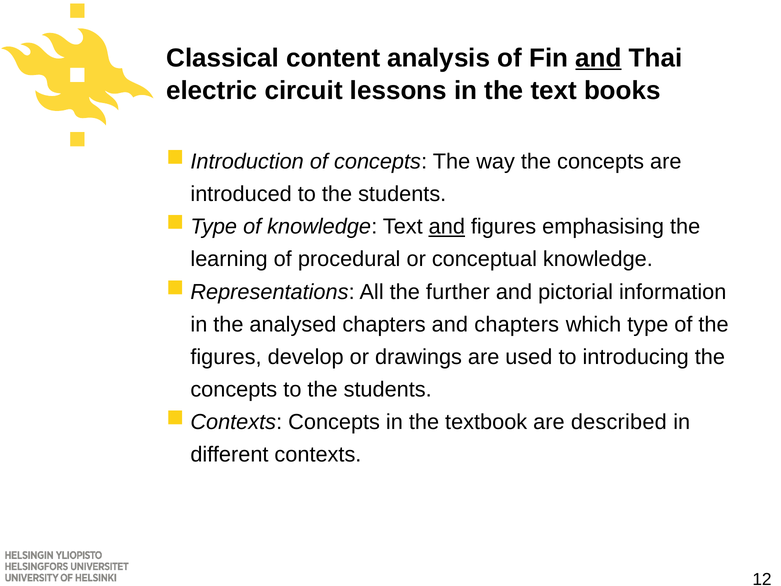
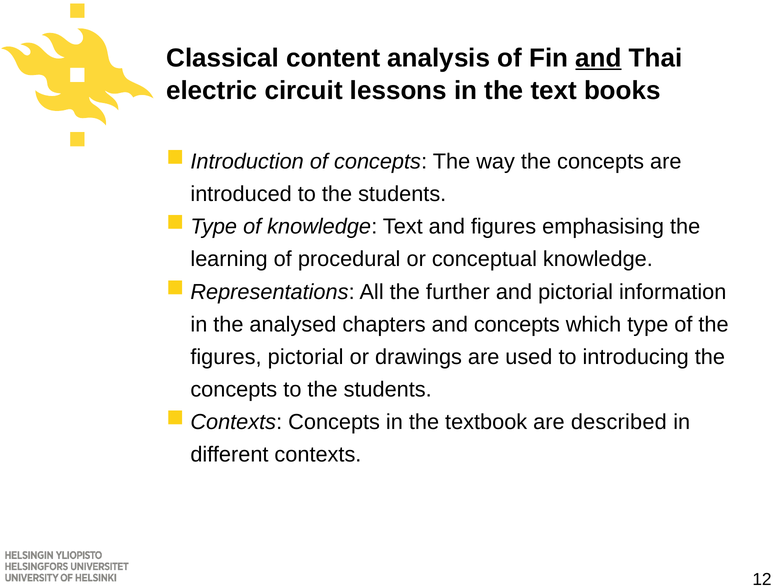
and at (447, 227) underline: present -> none
and chapters: chapters -> concepts
figures develop: develop -> pictorial
